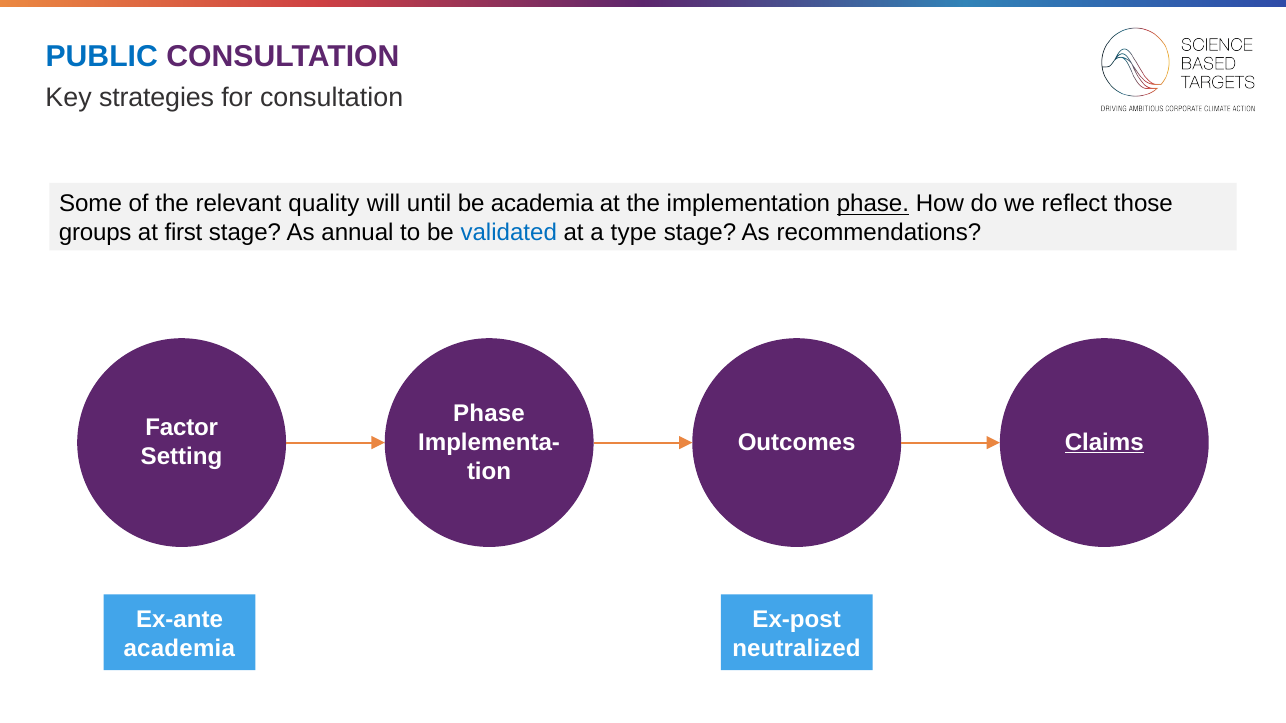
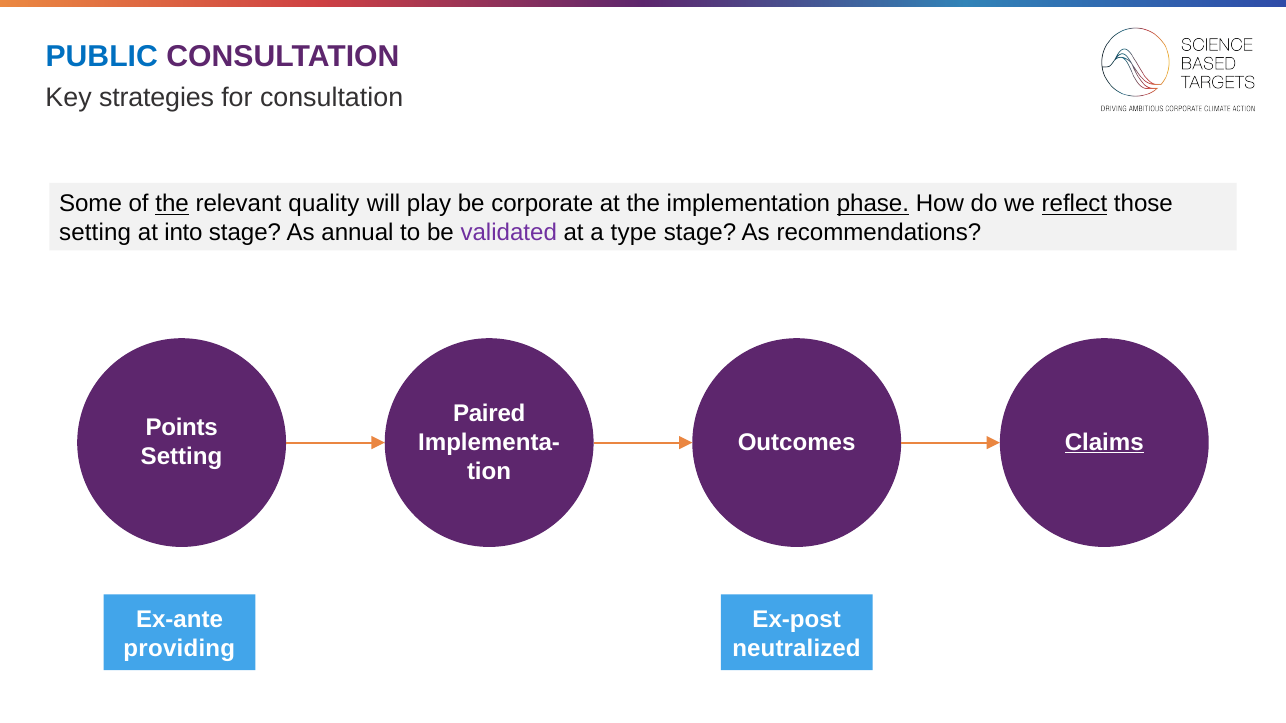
the at (172, 204) underline: none -> present
until: until -> play
be academia: academia -> corporate
reflect underline: none -> present
groups at (95, 233): groups -> setting
first: first -> into
validated colour: blue -> purple
Phase at (489, 414): Phase -> Paired
Factor: Factor -> Points
academia at (179, 649): academia -> providing
